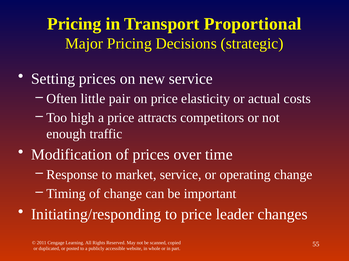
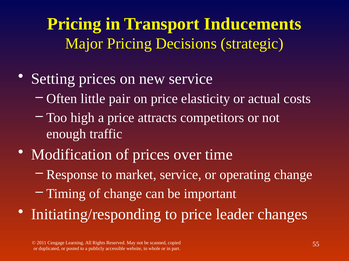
Proportional: Proportional -> Inducements
